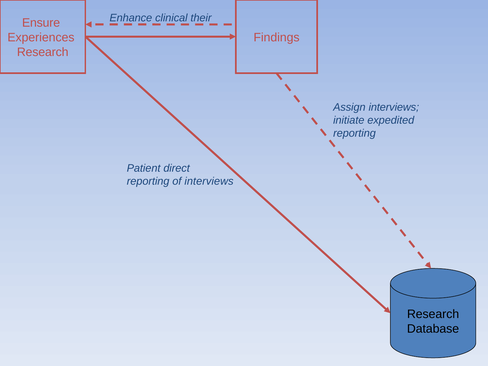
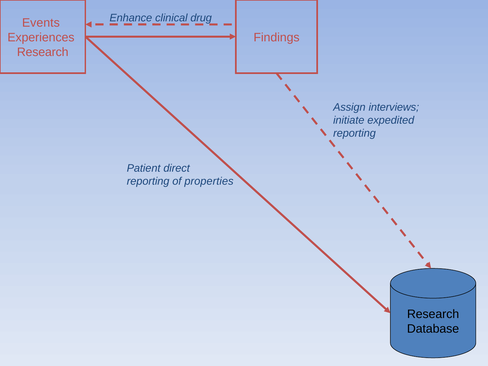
their: their -> drug
Ensure: Ensure -> Events
of interviews: interviews -> properties
